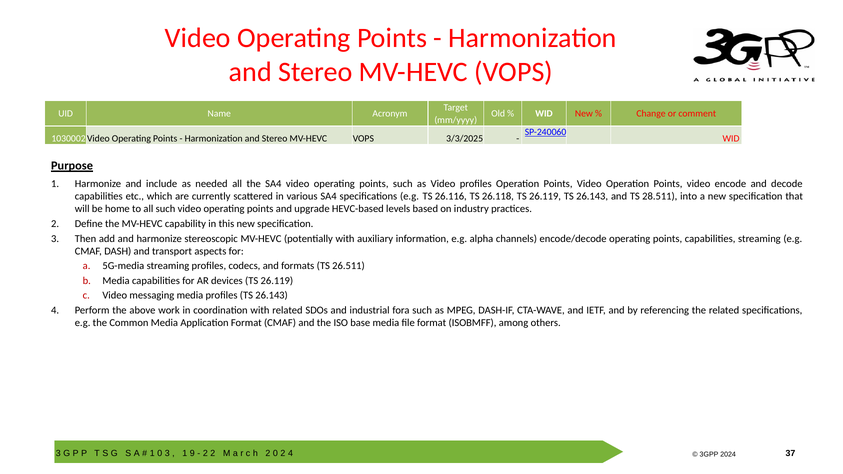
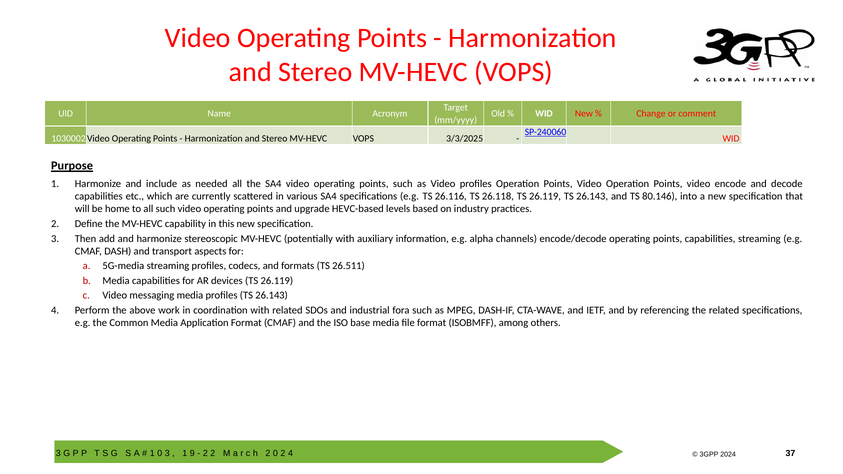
28.511: 28.511 -> 80.146
